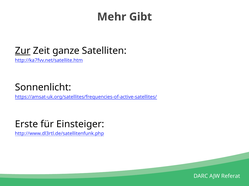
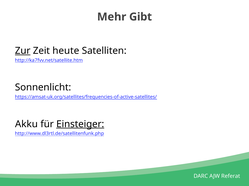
ganze: ganze -> heute
Erste: Erste -> Akku
Einsteiger underline: none -> present
